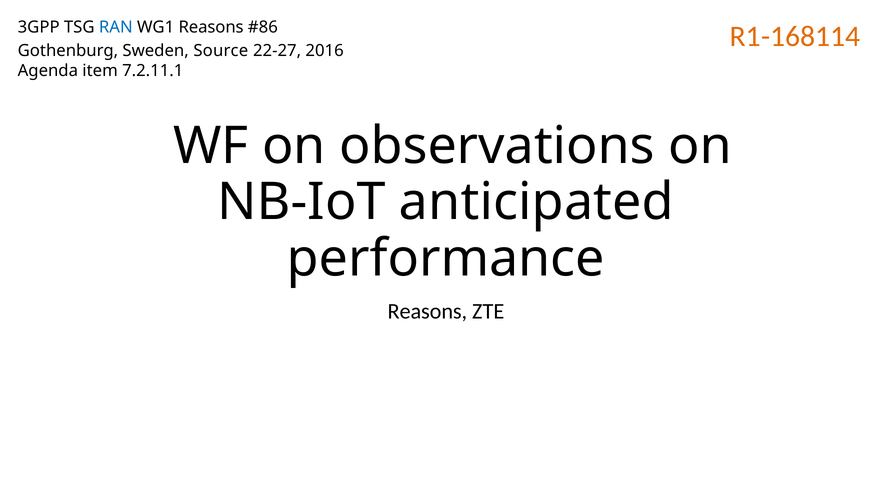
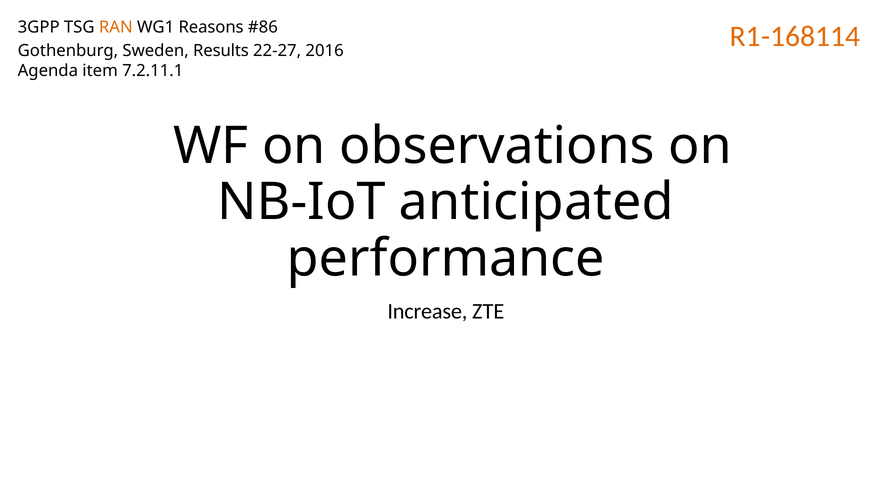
RAN colour: blue -> orange
Source: Source -> Results
Reasons at (427, 311): Reasons -> Increase
